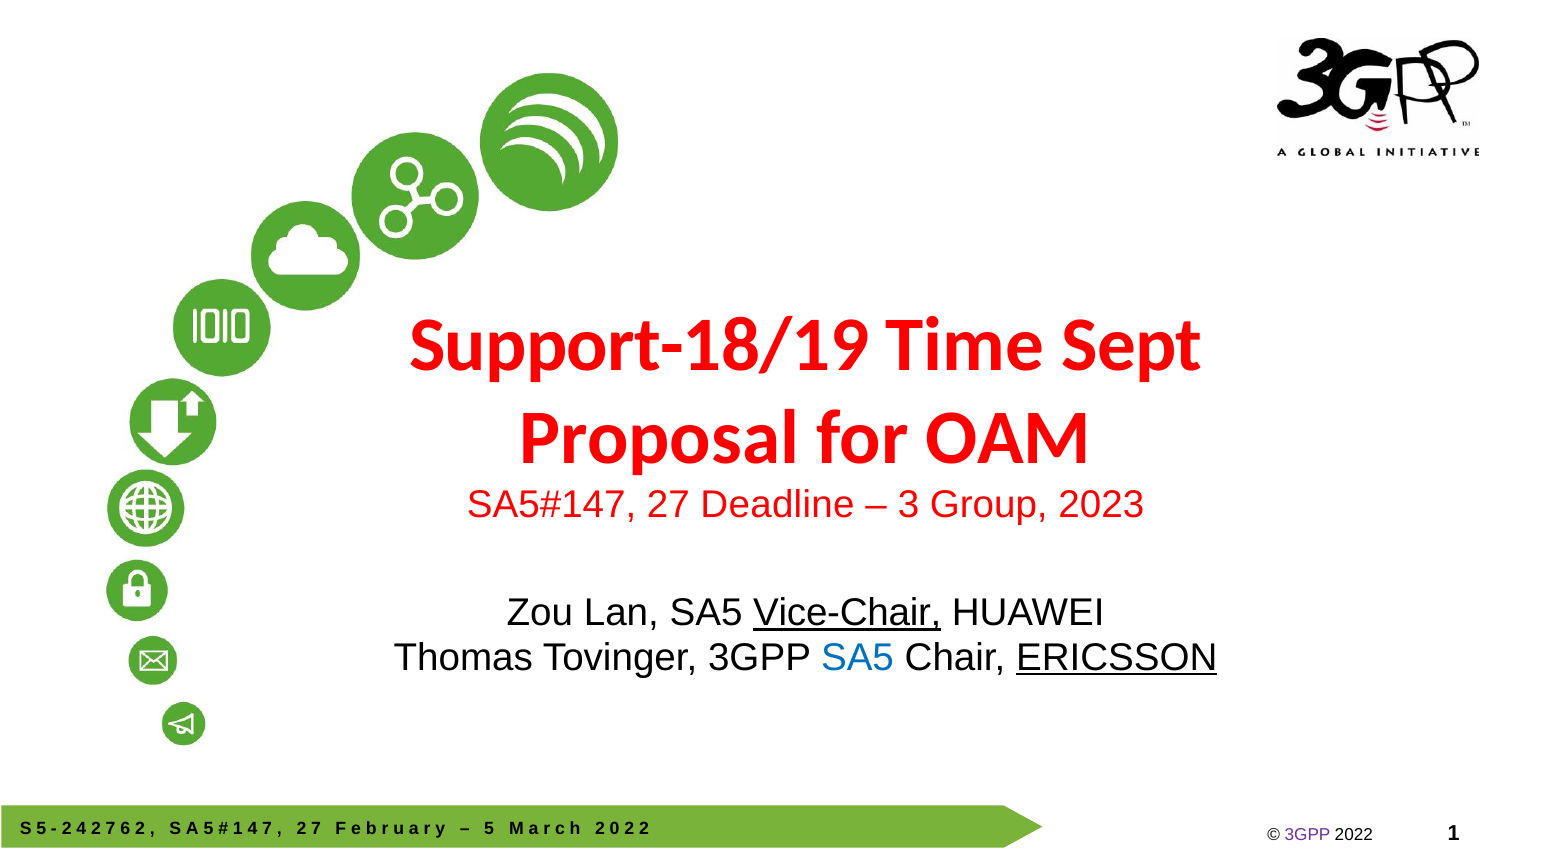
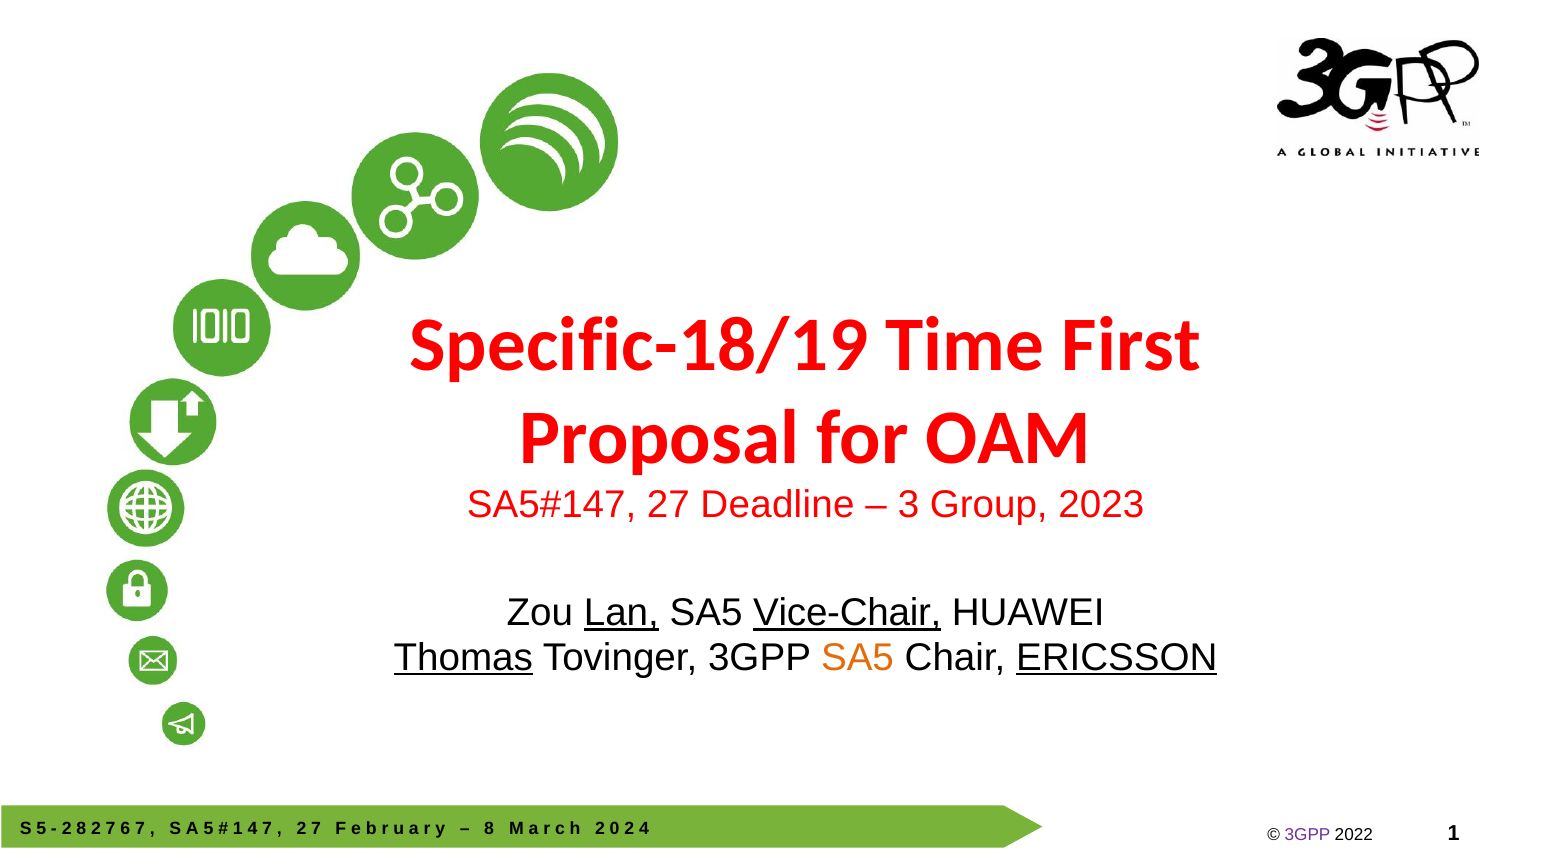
Support-18/19: Support-18/19 -> Specific-18/19
Sept: Sept -> First
Lan underline: none -> present
Thomas underline: none -> present
SA5 at (858, 658) colour: blue -> orange
4 at (81, 829): 4 -> 8
2 at (140, 829): 2 -> 7
5 at (489, 829): 5 -> 8
2 at (644, 829): 2 -> 4
